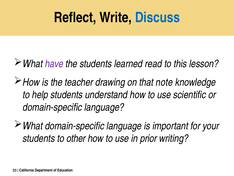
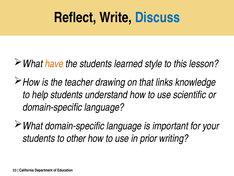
have colour: purple -> orange
read: read -> style
note: note -> links
